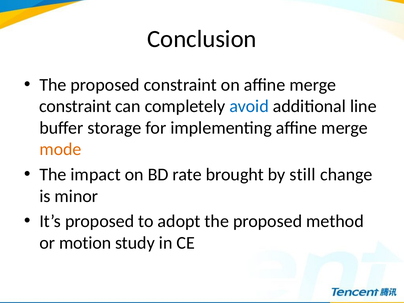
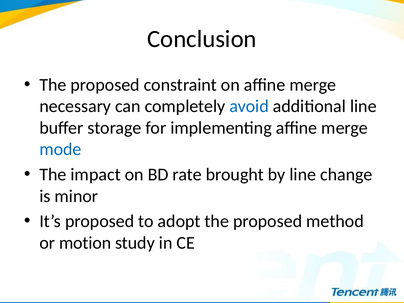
constraint at (75, 106): constraint -> necessary
mode colour: orange -> blue
by still: still -> line
